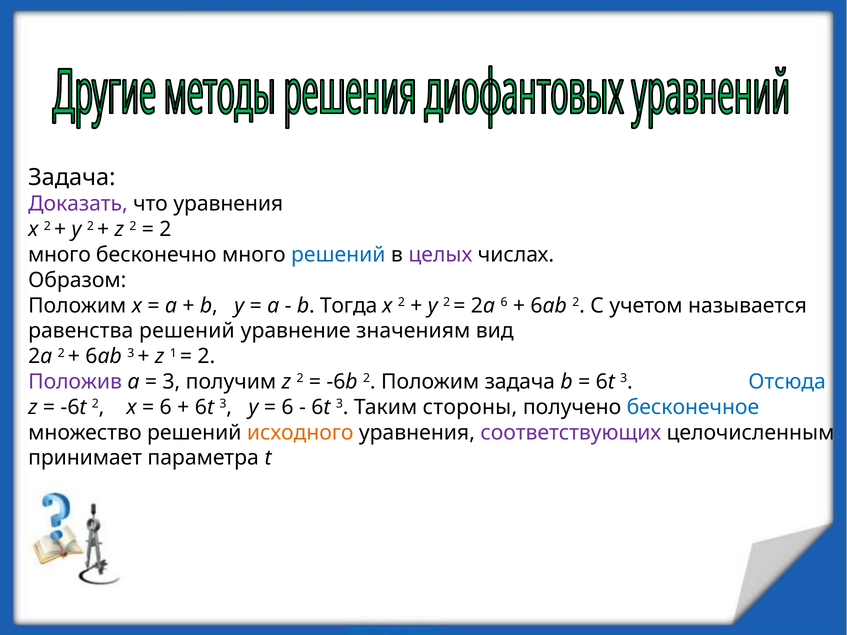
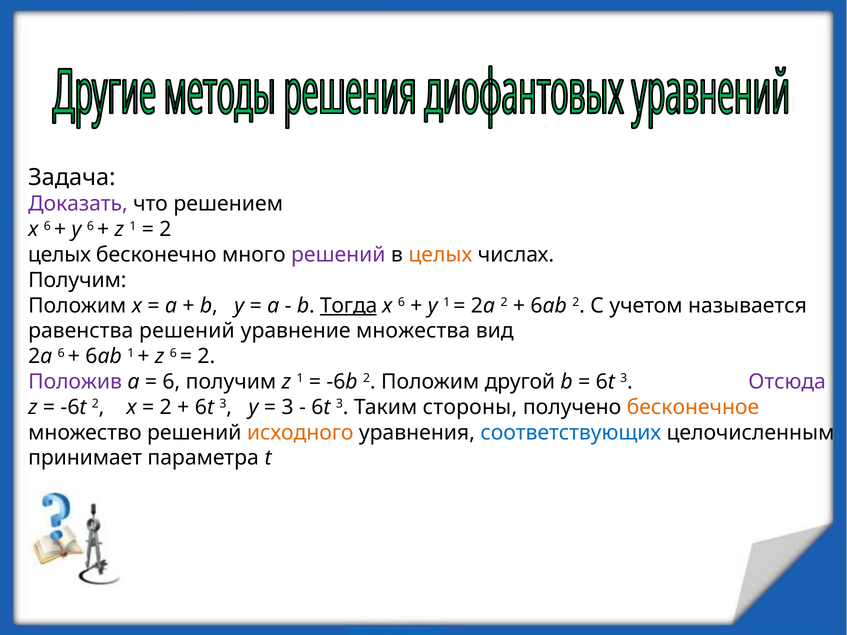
что уравнения: уравнения -> решением
2 at (47, 226): 2 -> 6
2 at (90, 226): 2 -> 6
2 at (133, 226): 2 -> 1
много at (59, 255): много -> целых
решений at (338, 255) colour: blue -> purple
целых at (440, 255) colour: purple -> orange
Образом at (77, 280): Образом -> Получим
Тогда underline: none -> present
2 at (401, 302): 2 -> 6
2 at (447, 302): 2 -> 1
2a 6: 6 -> 2
значениям: значениям -> множества
2a 2: 2 -> 6
6ab 3: 3 -> 1
z 1: 1 -> 6
3 at (171, 382): 3 -> 6
получим z 2: 2 -> 1
Положим задача: задача -> другой
Отсюда colour: blue -> purple
6 at (166, 407): 6 -> 2
6 at (287, 407): 6 -> 3
бесконечное colour: blue -> orange
соответствующих colour: purple -> blue
